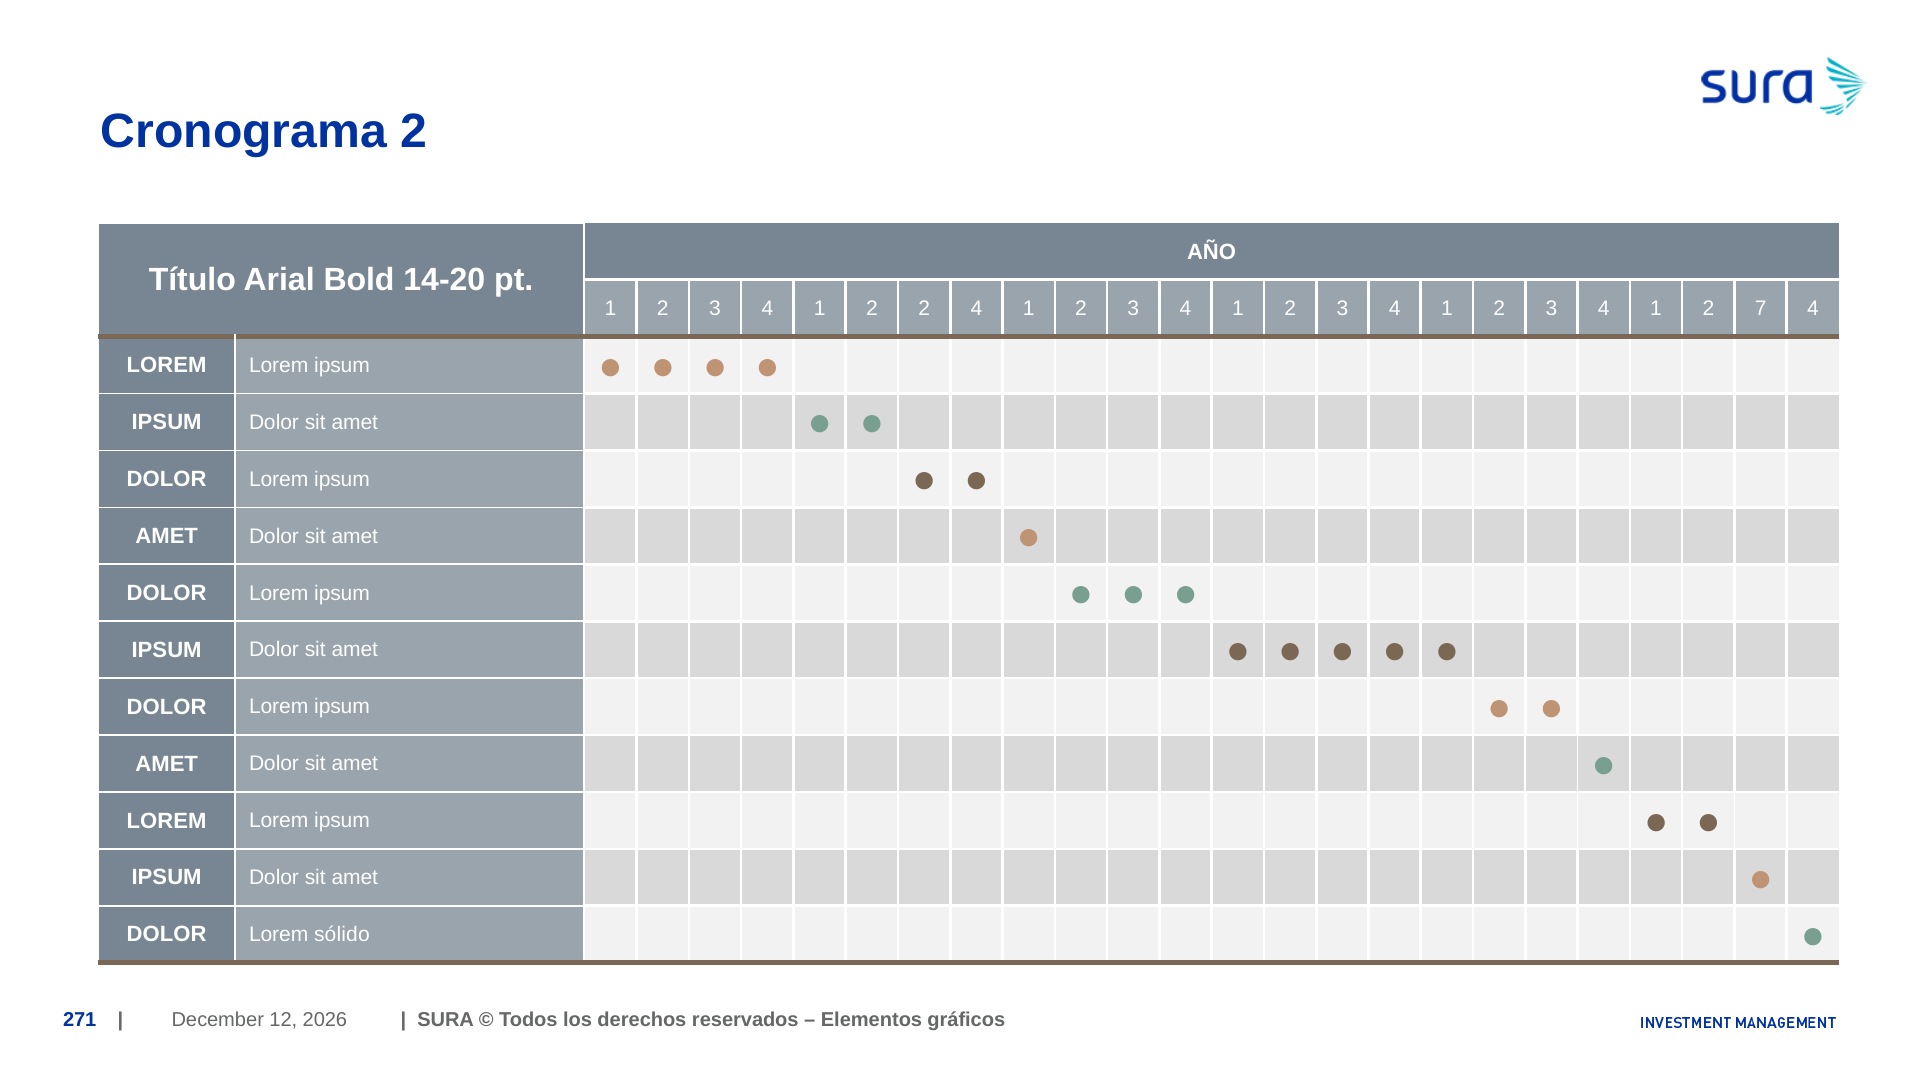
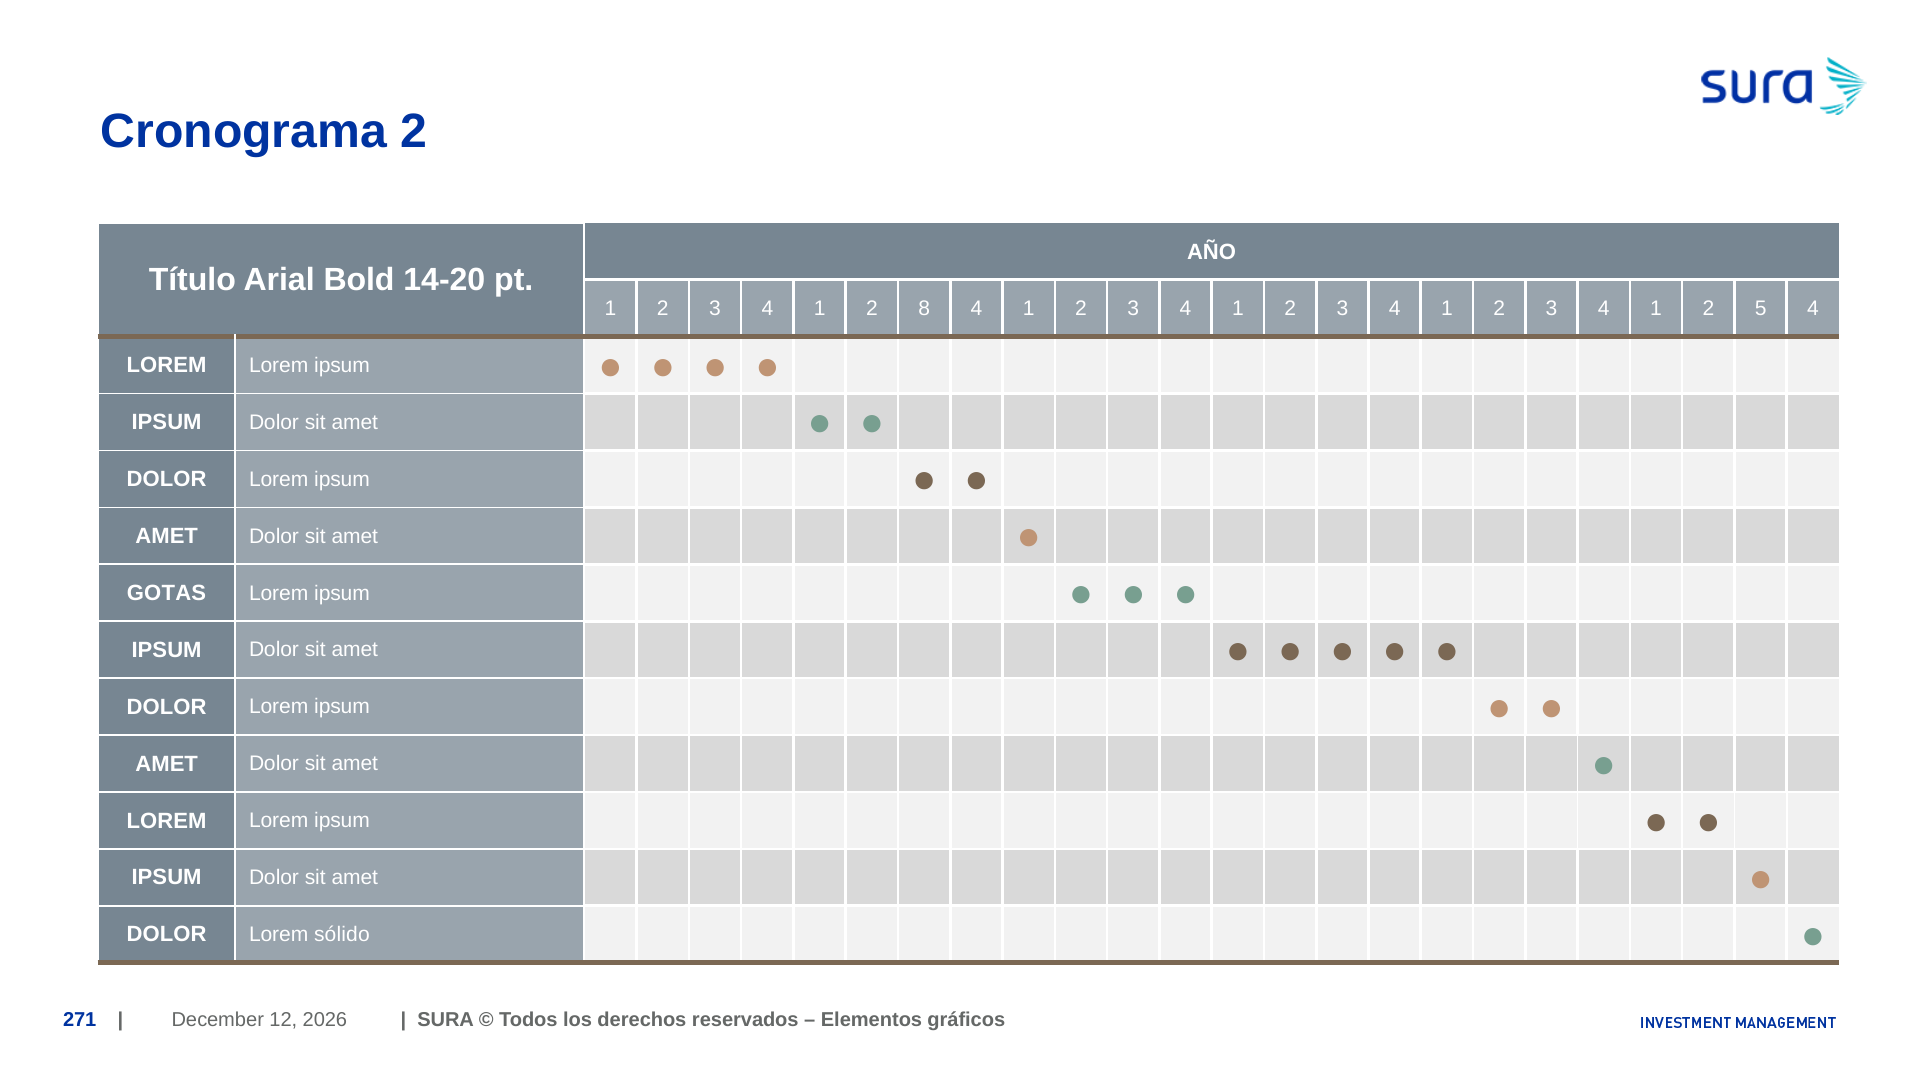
2 2: 2 -> 8
7: 7 -> 5
DOLOR at (167, 593): DOLOR -> GOTAS
